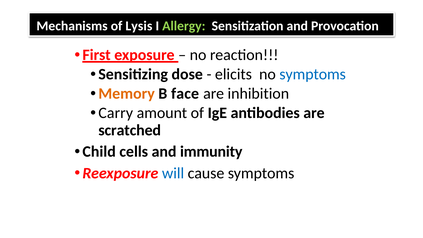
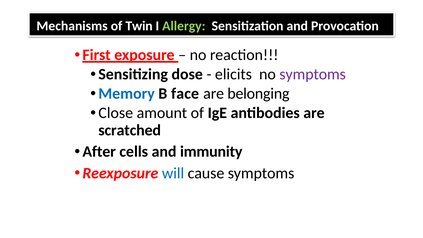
Lysis: Lysis -> Twin
symptoms at (313, 74) colour: blue -> purple
Memory colour: orange -> blue
inhibition: inhibition -> belonging
Carry: Carry -> Close
Child: Child -> After
